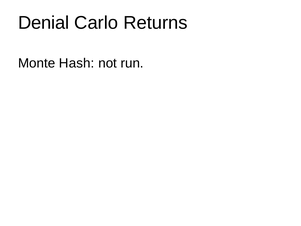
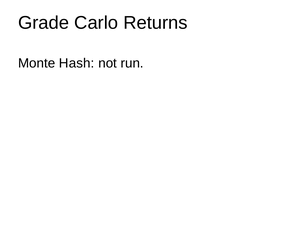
Denial: Denial -> Grade
